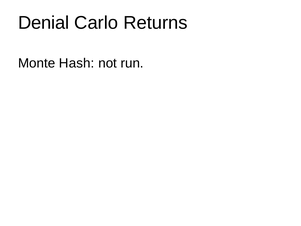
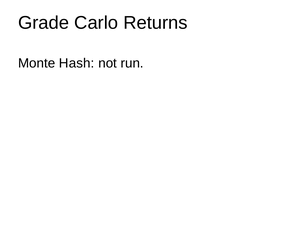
Denial: Denial -> Grade
